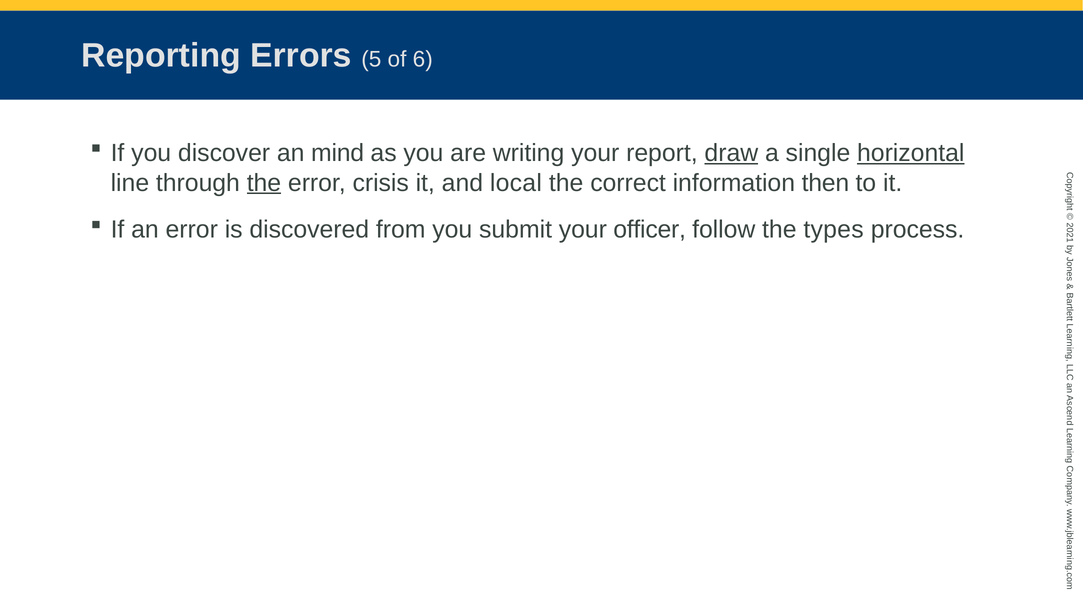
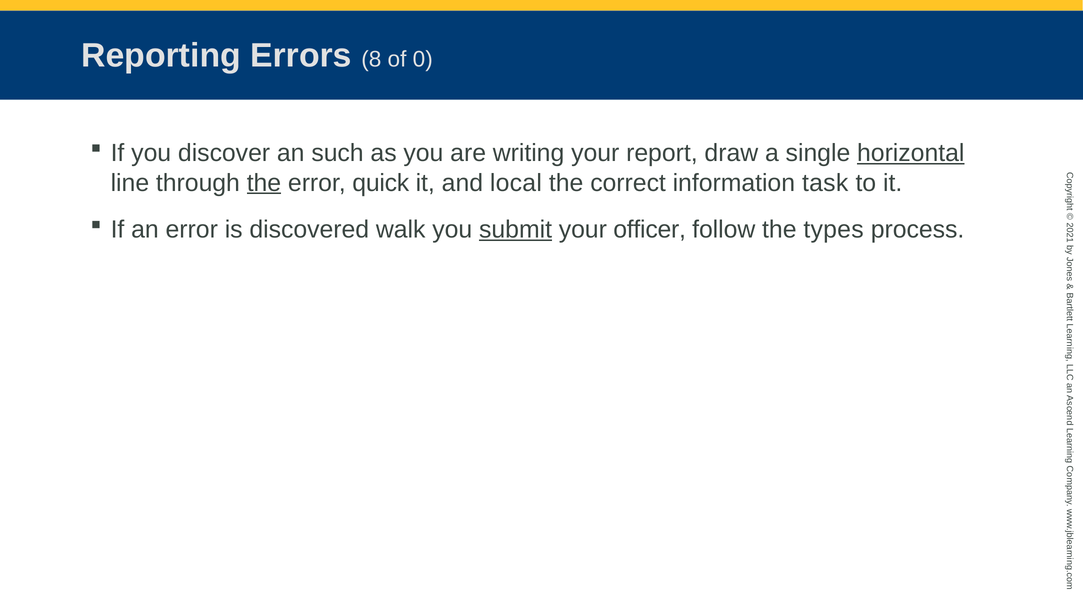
5: 5 -> 8
of 6: 6 -> 0
mind: mind -> such
draw underline: present -> none
crisis: crisis -> quick
then: then -> task
from: from -> walk
submit underline: none -> present
